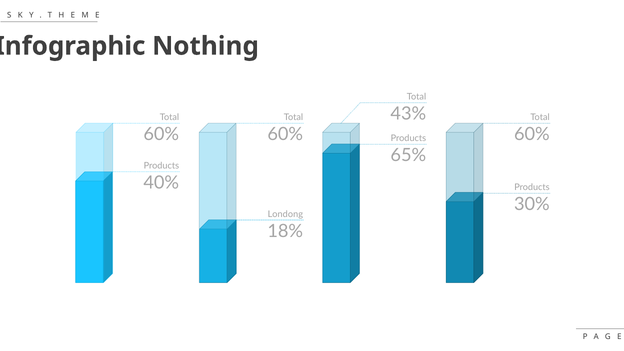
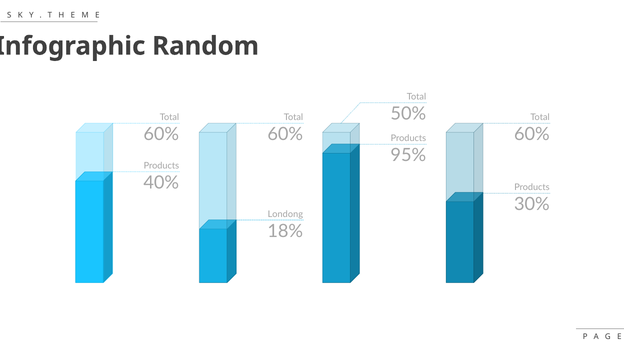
Nothing: Nothing -> Random
43%: 43% -> 50%
65%: 65% -> 95%
